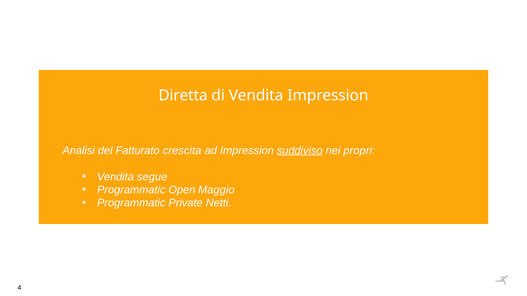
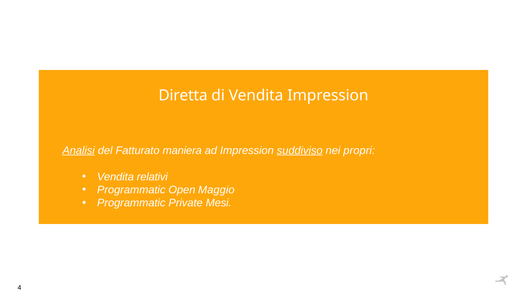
Analisi underline: none -> present
crescita: crescita -> maniera
segue: segue -> relativi
Netti: Netti -> Mesi
